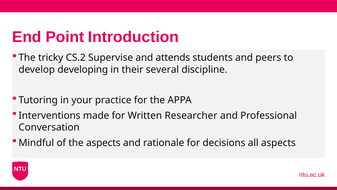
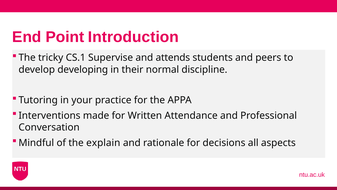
CS.2: CS.2 -> CS.1
several: several -> normal
Researcher: Researcher -> Attendance
the aspects: aspects -> explain
